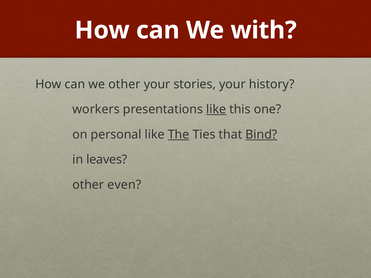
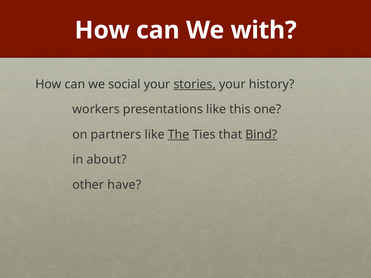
we other: other -> social
stories underline: none -> present
like at (216, 109) underline: present -> none
personal: personal -> partners
leaves: leaves -> about
even: even -> have
